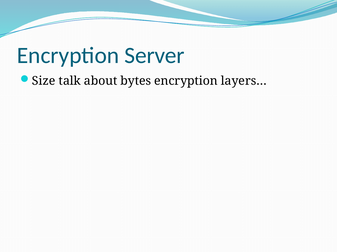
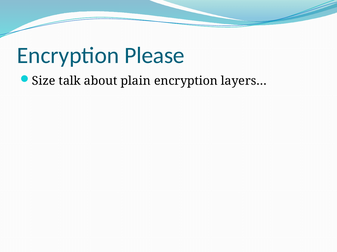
Server: Server -> Please
bytes: bytes -> plain
